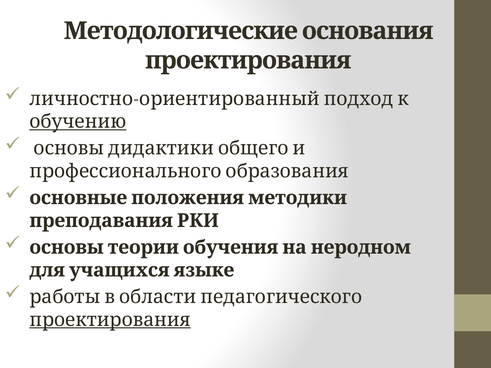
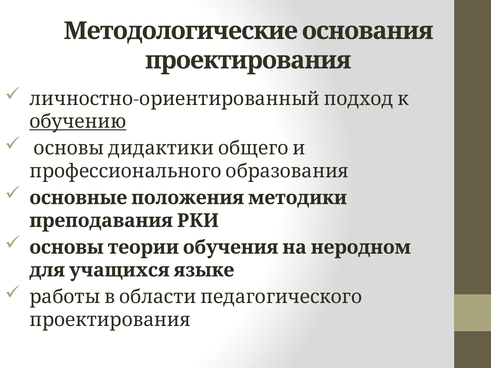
проектирования at (110, 320) underline: present -> none
